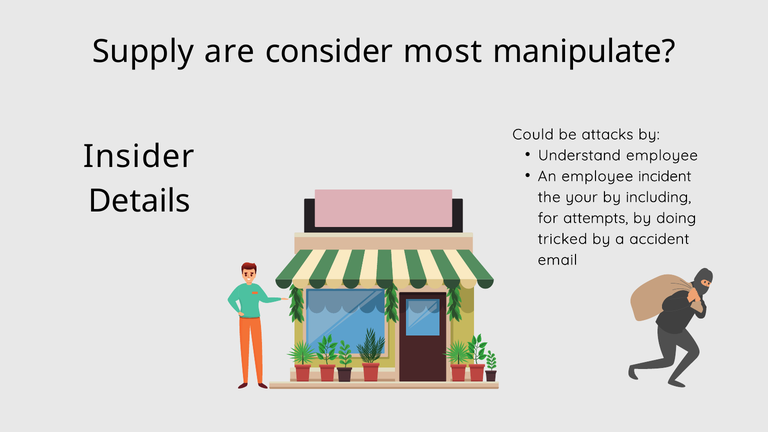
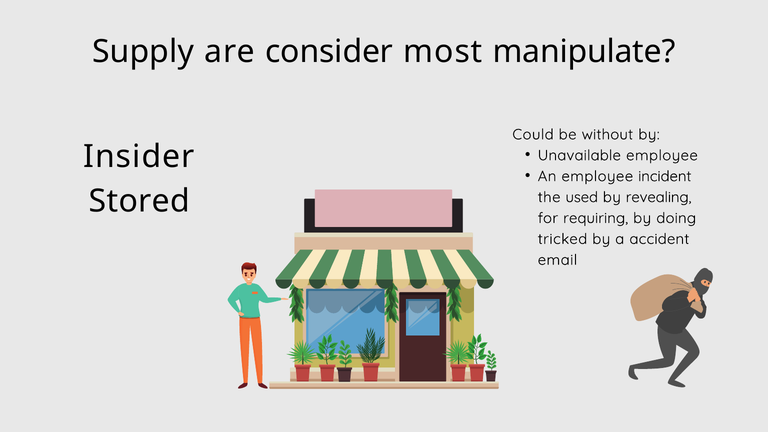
attacks: attacks -> without
Understand: Understand -> Unavailable
your: your -> used
including: including -> revealing
Details: Details -> Stored
attempts: attempts -> requiring
